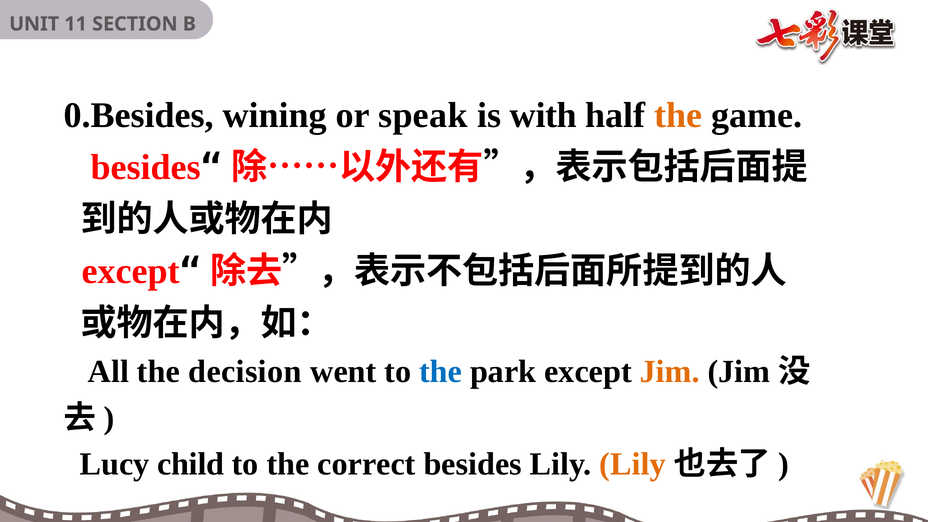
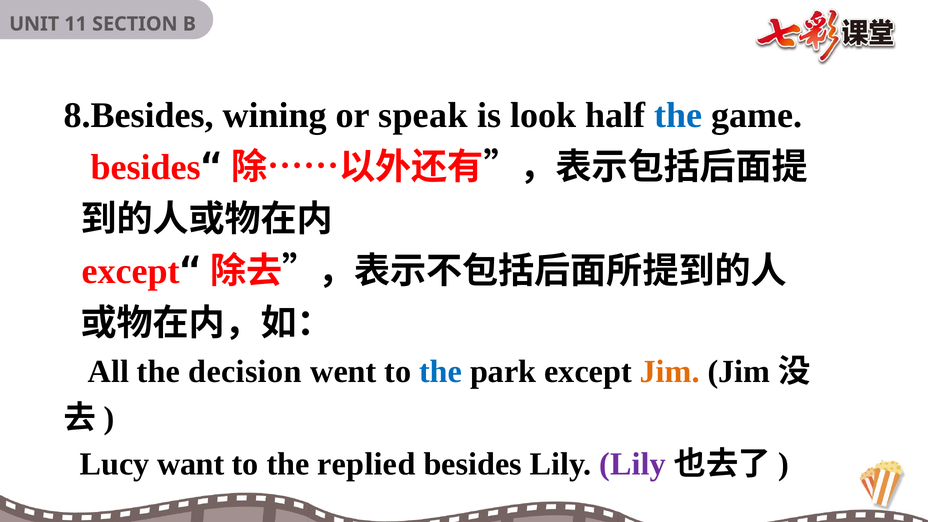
0.Besides: 0.Besides -> 8.Besides
with: with -> look
the at (678, 115) colour: orange -> blue
child: child -> want
correct: correct -> replied
Lily at (633, 464) colour: orange -> purple
